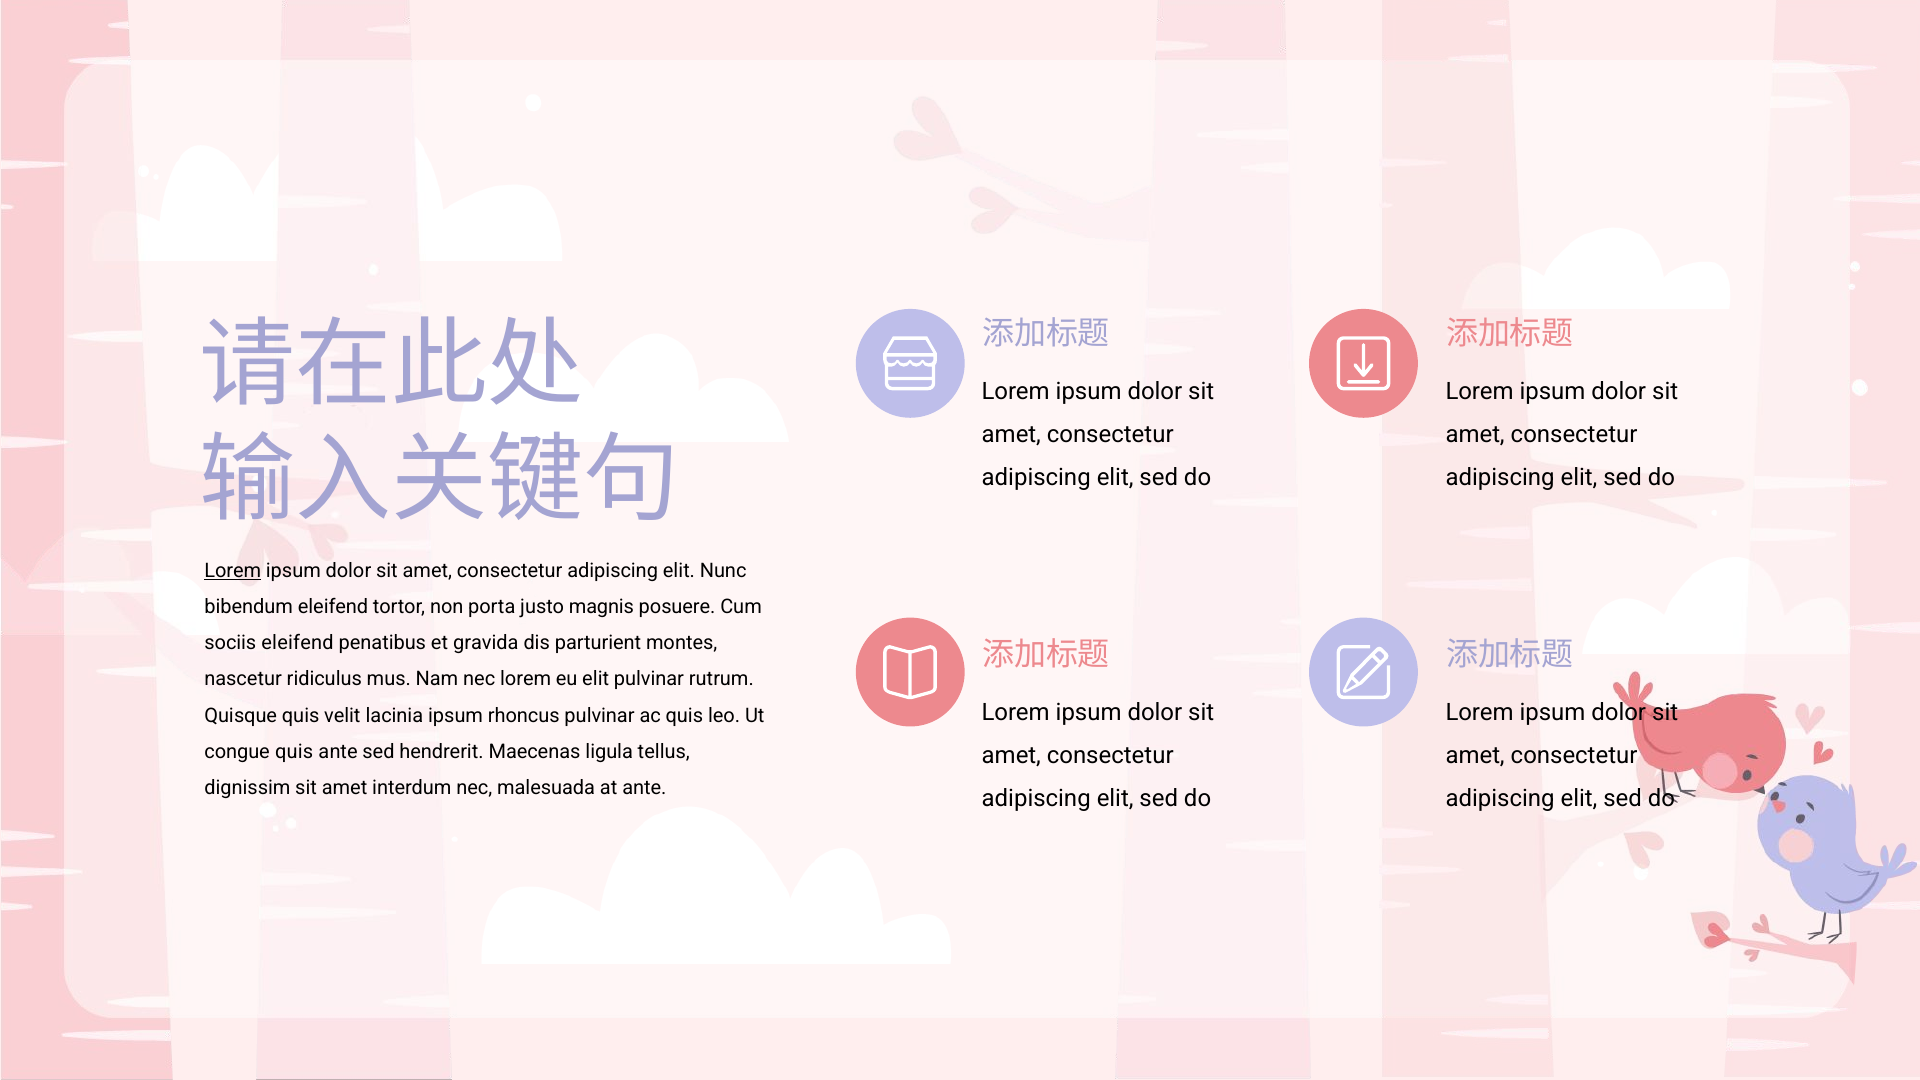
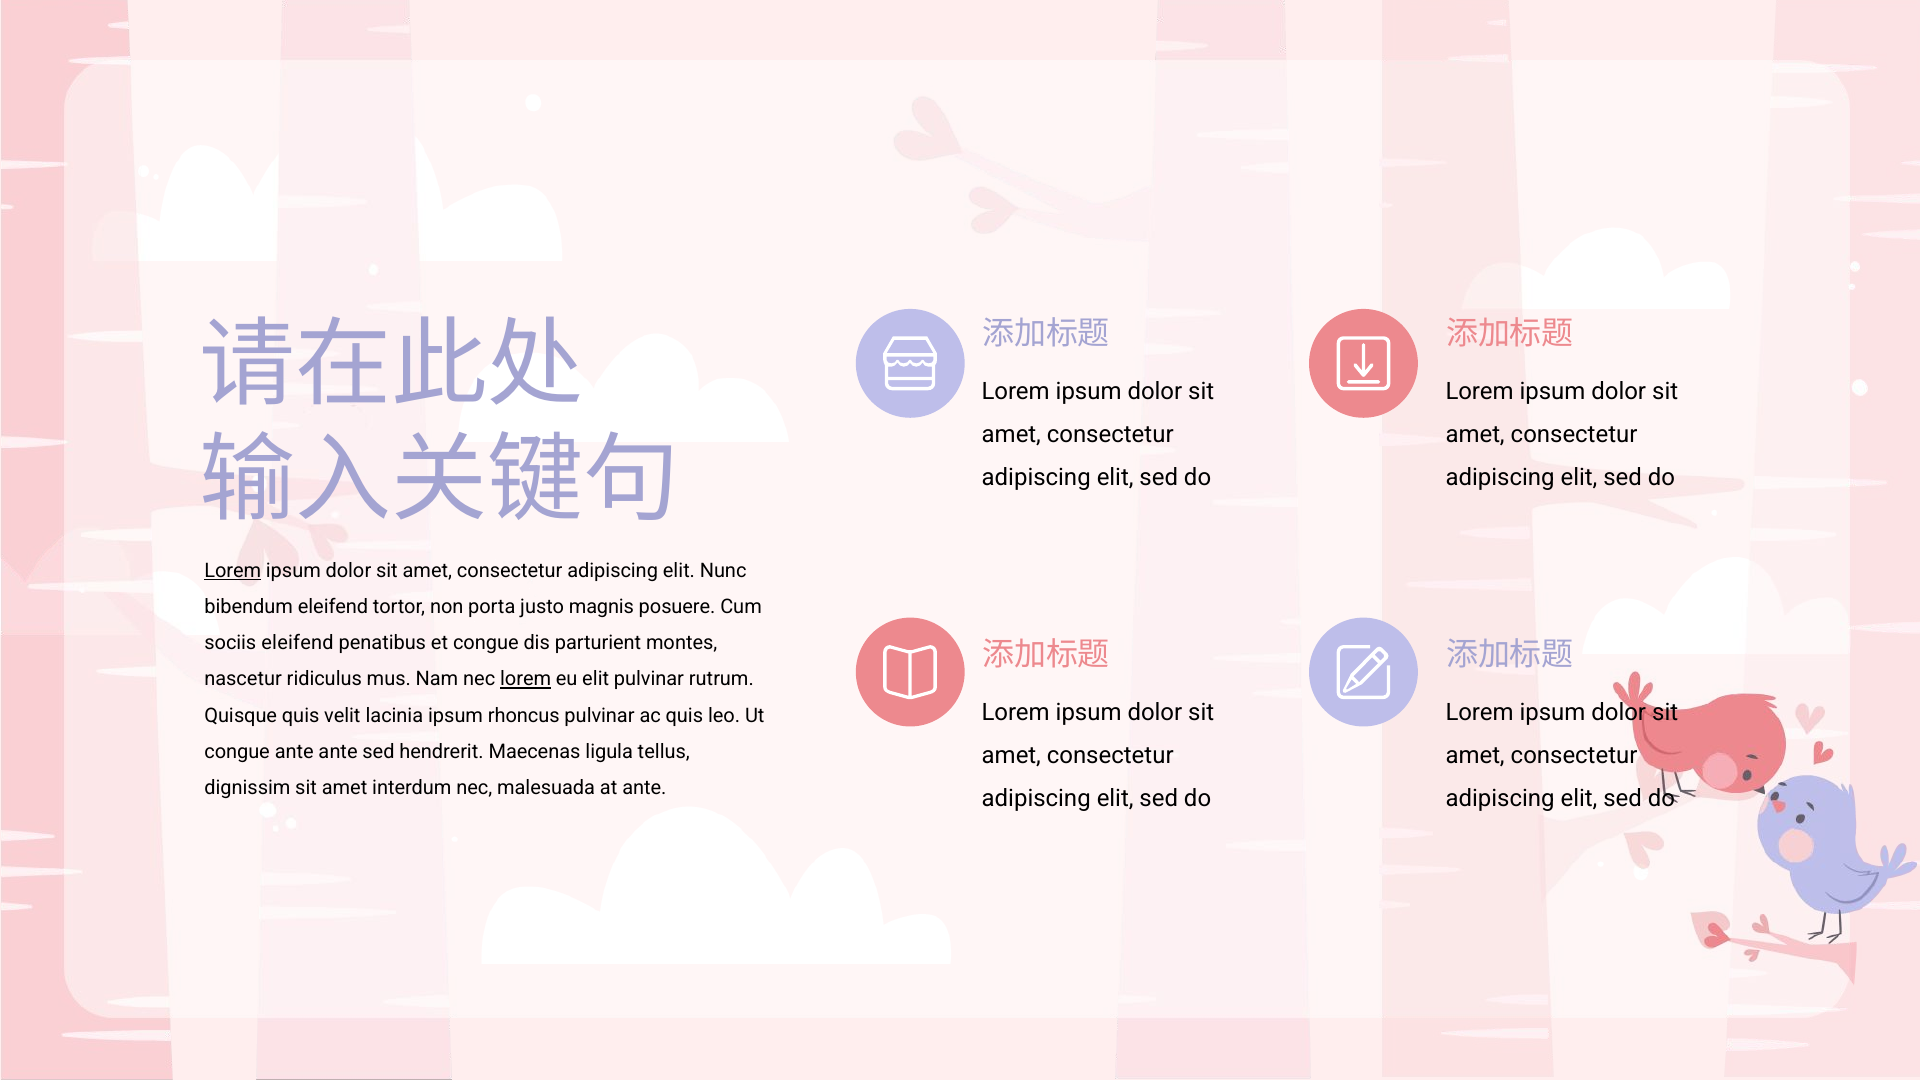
et gravida: gravida -> congue
lorem at (526, 679) underline: none -> present
congue quis: quis -> ante
